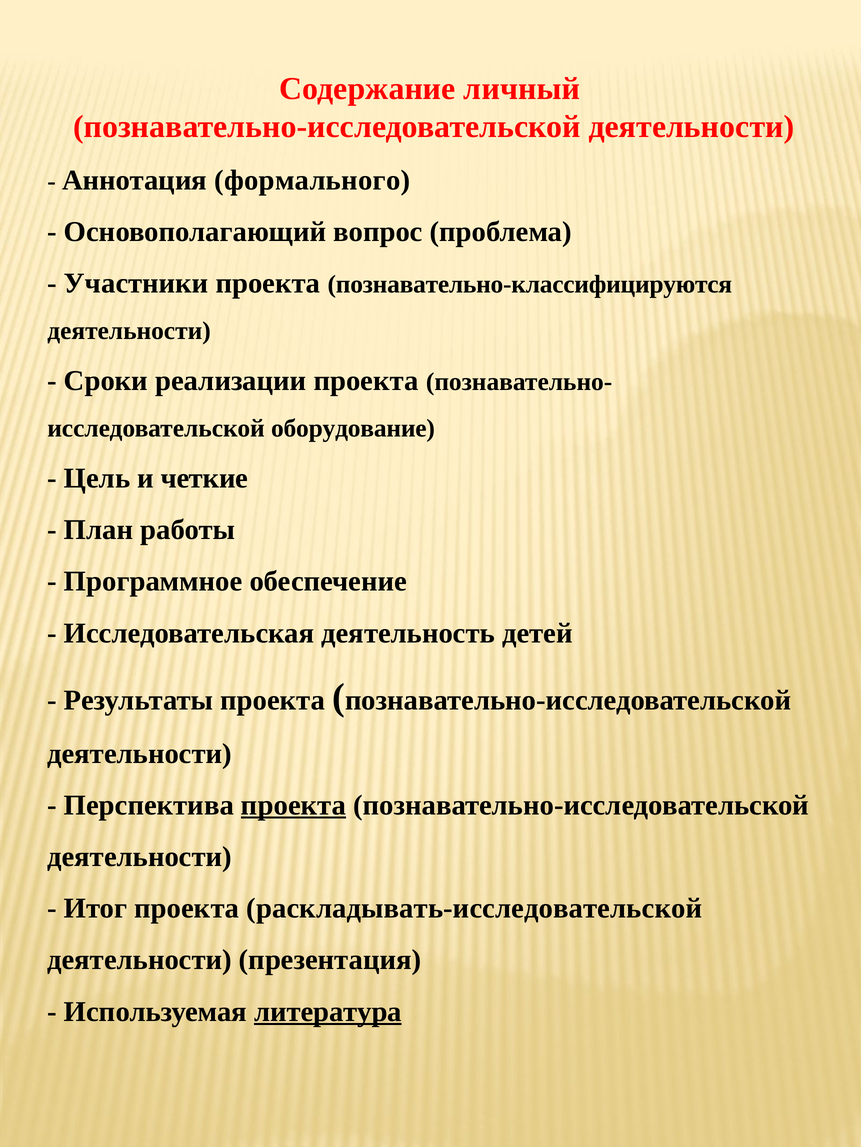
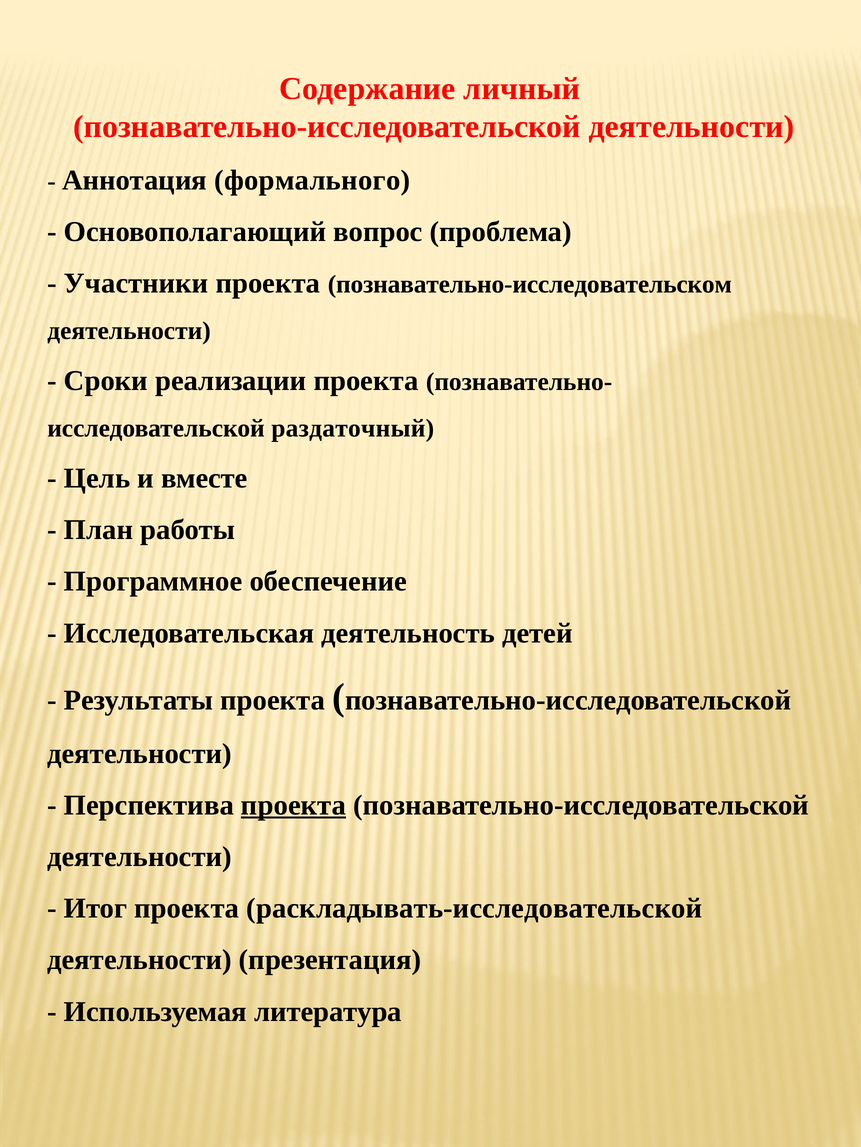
познавательно-классифицируются: познавательно-классифицируются -> познавательно-исследовательском
оборудование: оборудование -> раздаточный
четкие: четкие -> вместе
литература underline: present -> none
